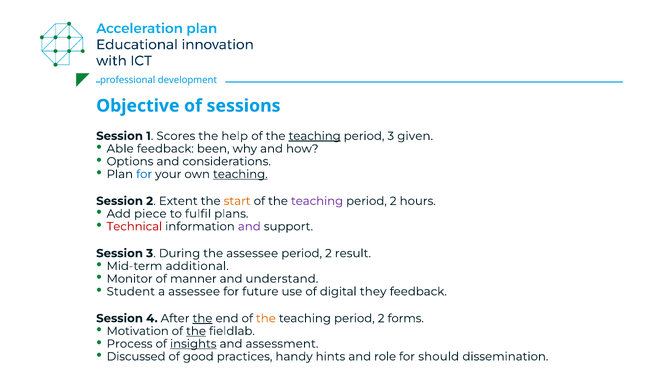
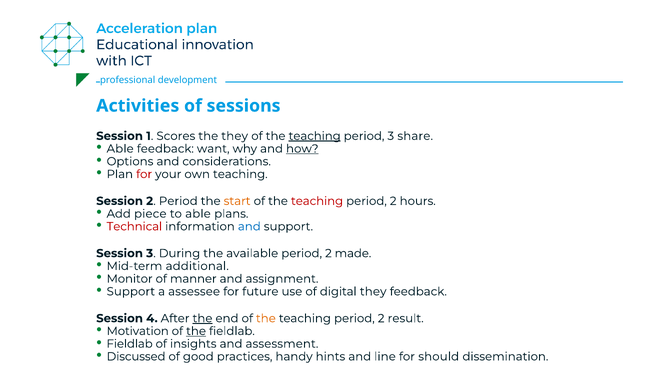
Objective: Objective -> Activities
the help: help -> they
given: given -> share
been: been -> want
how underline: none -> present
for at (144, 174) colour: blue -> red
teaching at (240, 174) underline: present -> none
2 Extent: Extent -> Period
teaching at (317, 201) colour: purple -> red
to fulfil: fulfil -> able
and at (249, 227) colour: purple -> blue
the assessee: assessee -> available
result: result -> made
understand: understand -> assignment
Student at (131, 292): Student -> Support
forms: forms -> result
Process at (130, 344): Process -> Fieldlab
insights underline: present -> none
role: role -> line
